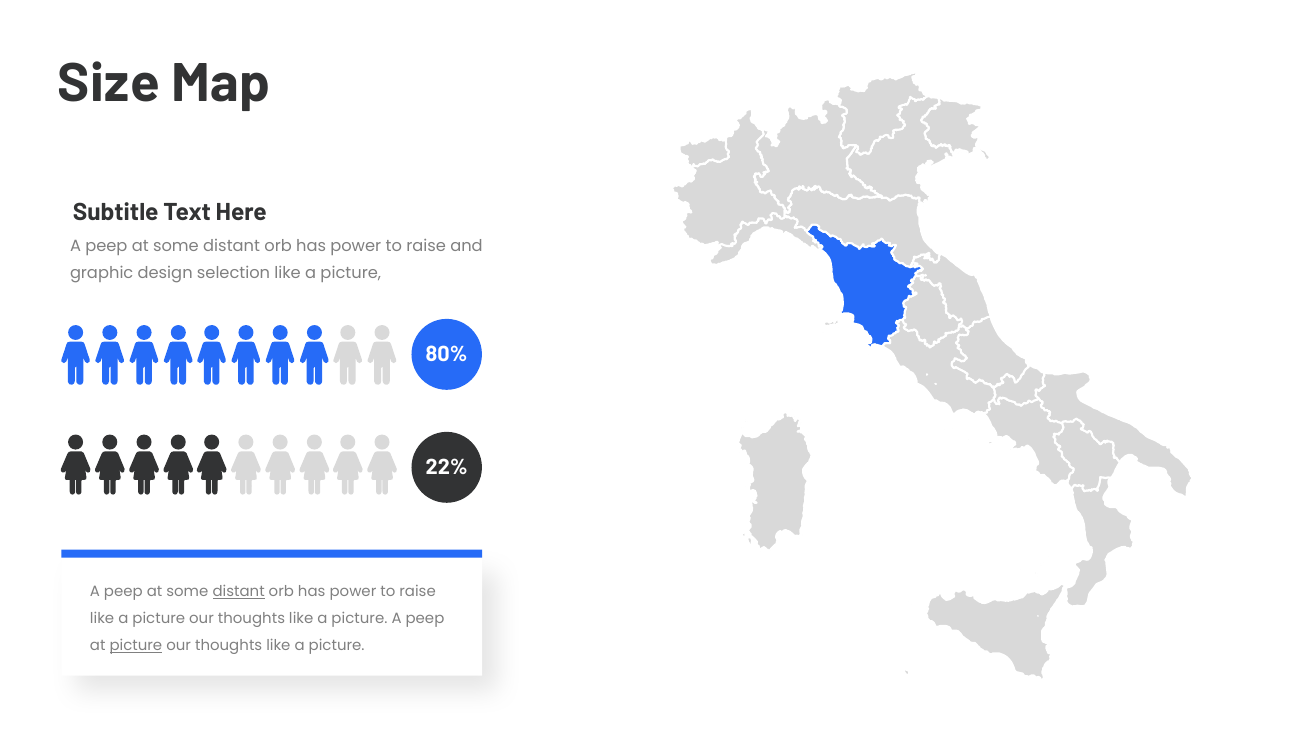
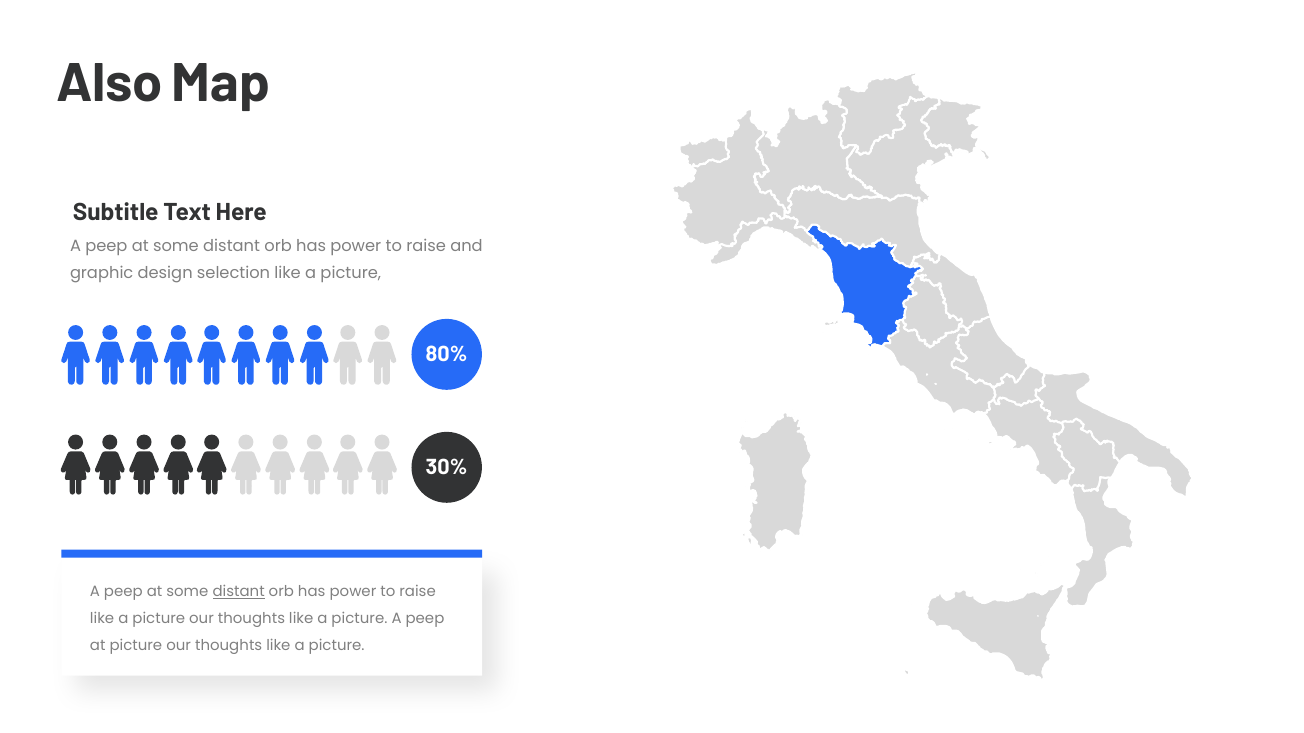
Size: Size -> Also
22%: 22% -> 30%
picture at (136, 646) underline: present -> none
